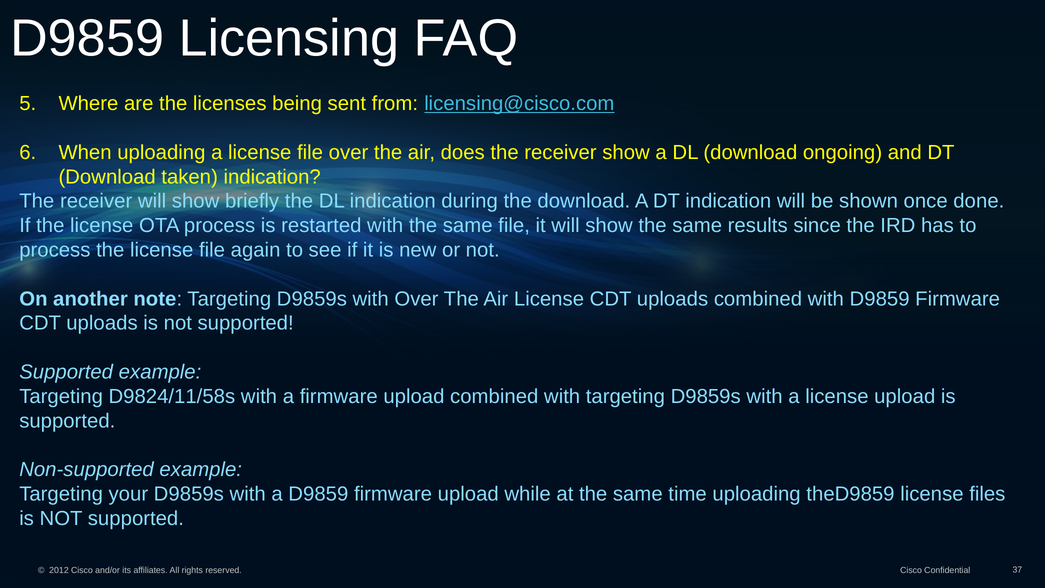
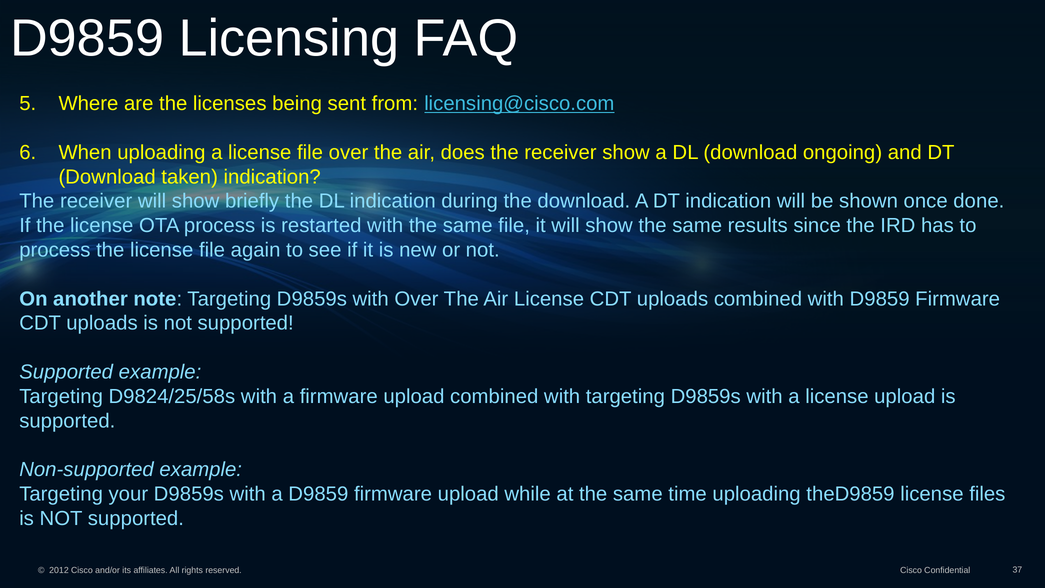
D9824/11/58s: D9824/11/58s -> D9824/25/58s
